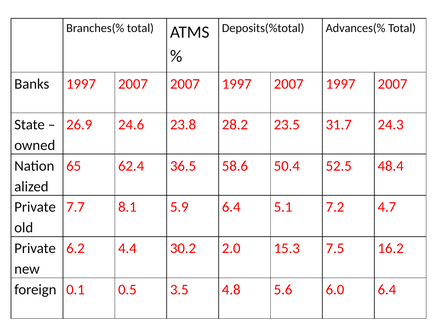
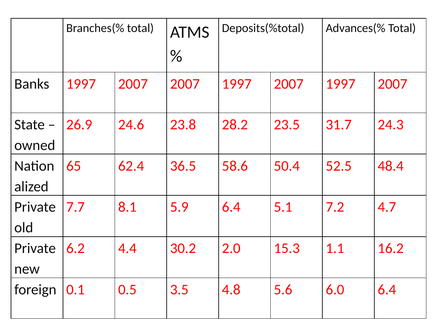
7.5: 7.5 -> 1.1
